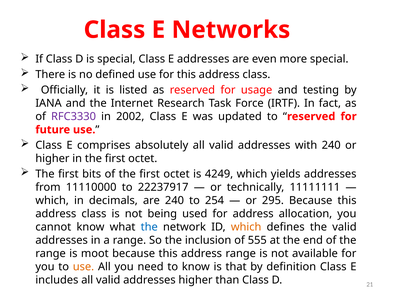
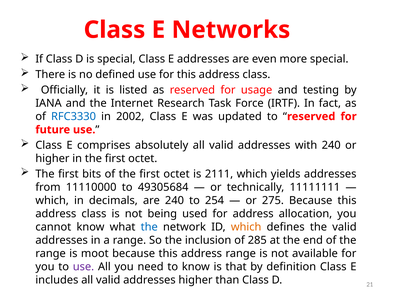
RFC3330 colour: purple -> blue
4249: 4249 -> 2111
22237917: 22237917 -> 49305684
295: 295 -> 275
555: 555 -> 285
use at (83, 266) colour: orange -> purple
